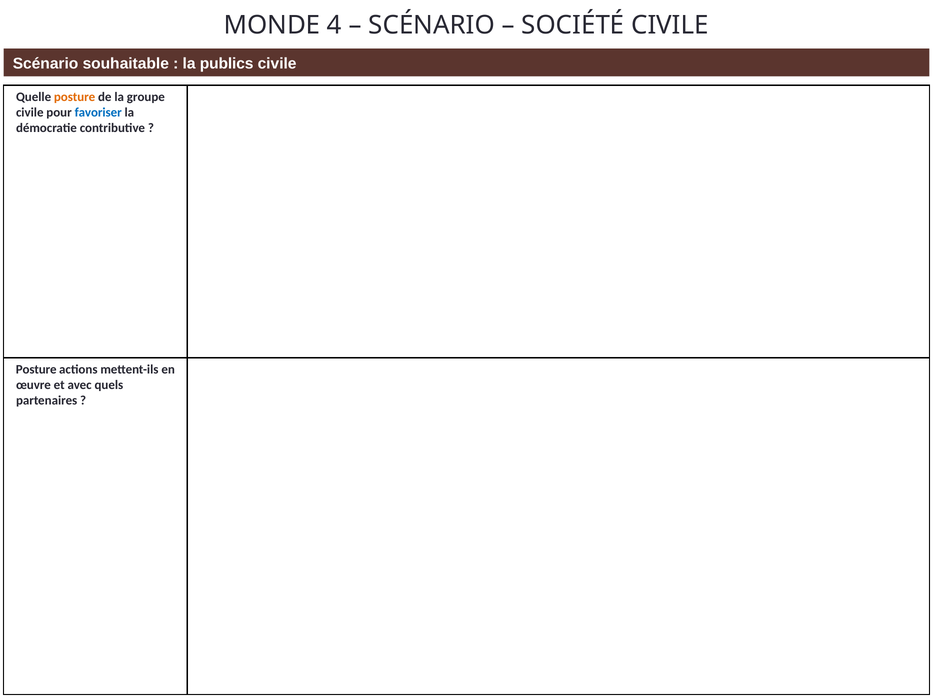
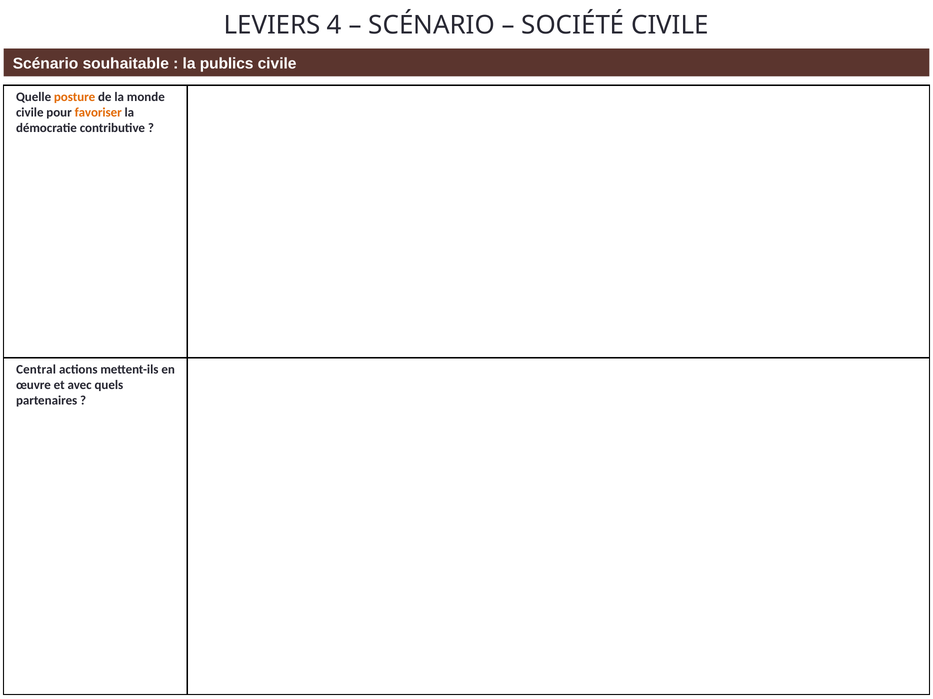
MONDE: MONDE -> LEVIERS
groupe: groupe -> monde
favoriser colour: blue -> orange
Posture at (36, 370): Posture -> Central
